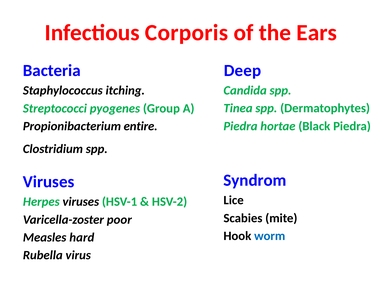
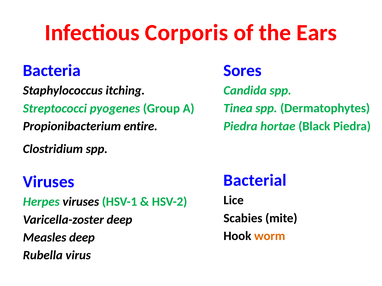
Deep: Deep -> Sores
Syndrom: Syndrom -> Bacterial
Varicella-zoster poor: poor -> deep
worm colour: blue -> orange
Measles hard: hard -> deep
